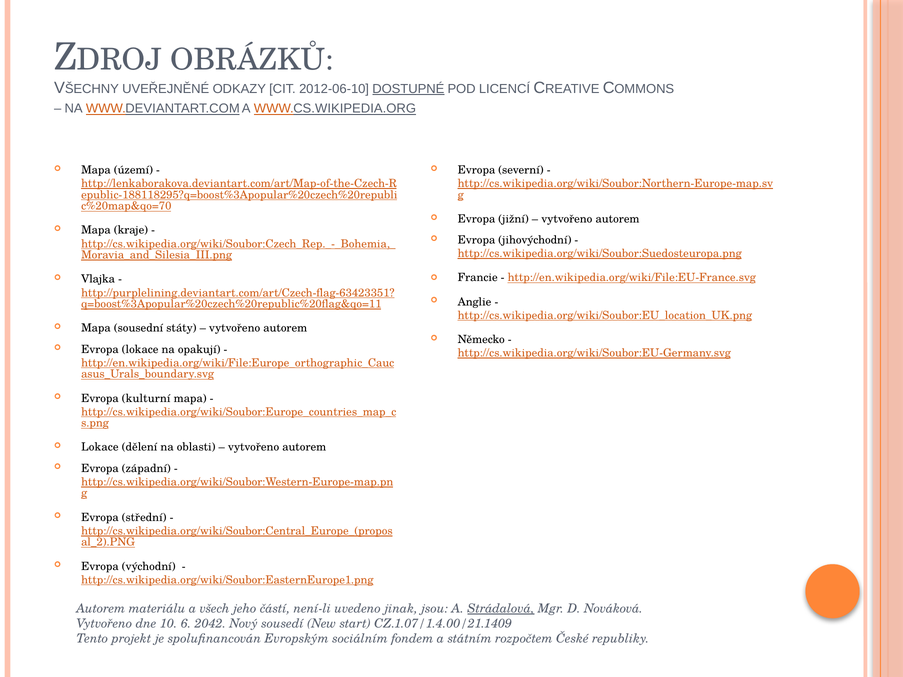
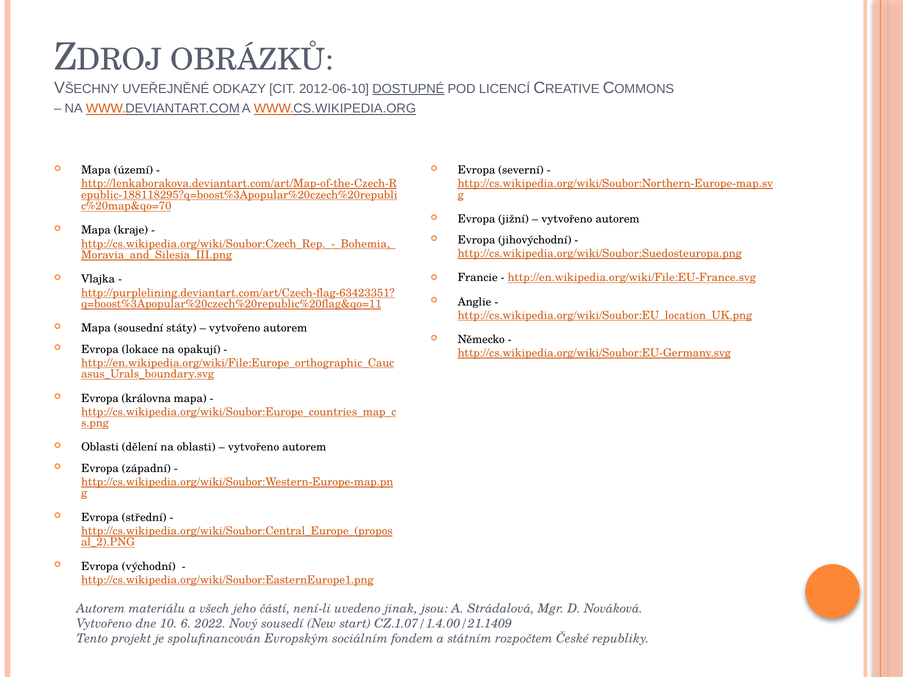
kulturní: kulturní -> královna
Lokace at (100, 447): Lokace -> Oblasti
Strádalová underline: present -> none
2042: 2042 -> 2022
